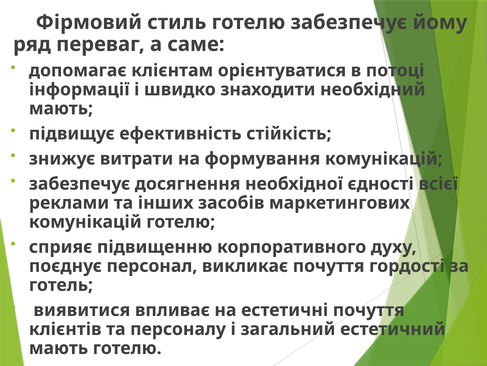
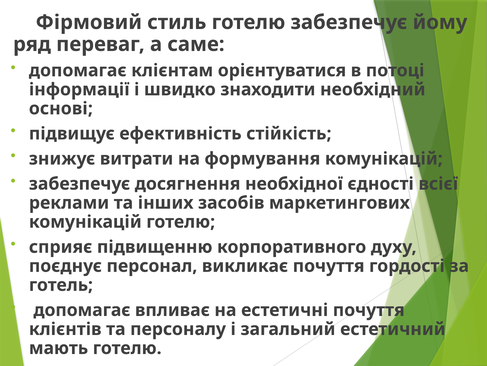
мають at (61, 108): мають -> основі
виявитися at (82, 310): виявитися -> допомагає
